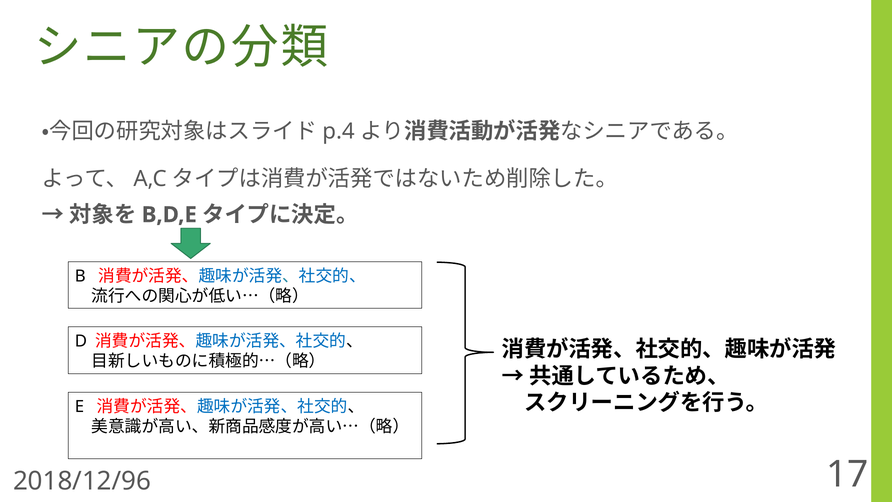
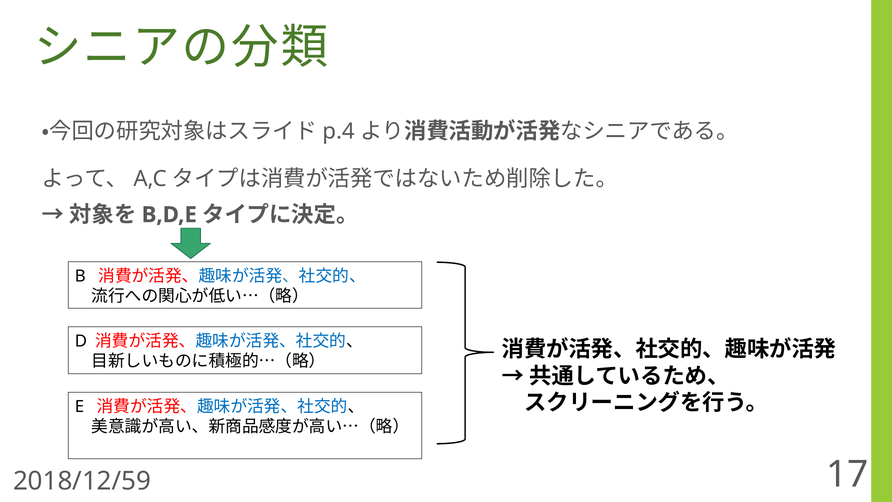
2018/12/96: 2018/12/96 -> 2018/12/59
